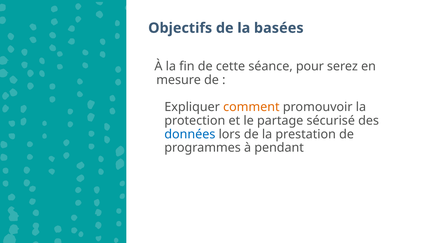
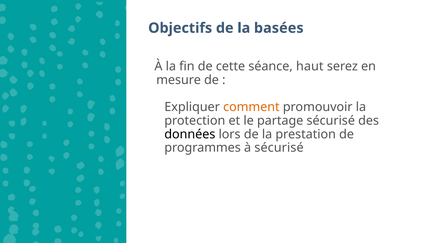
pour: pour -> haut
données colour: blue -> black
à pendant: pendant -> sécurisé
